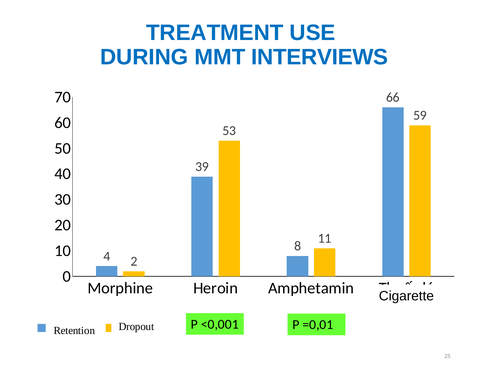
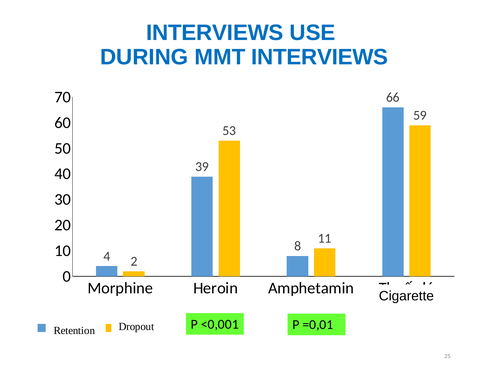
TREATMENT at (215, 33): TREATMENT -> INTERVIEWS
